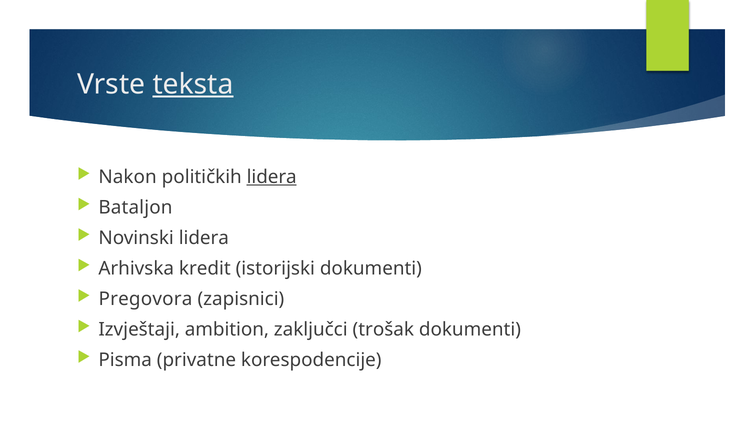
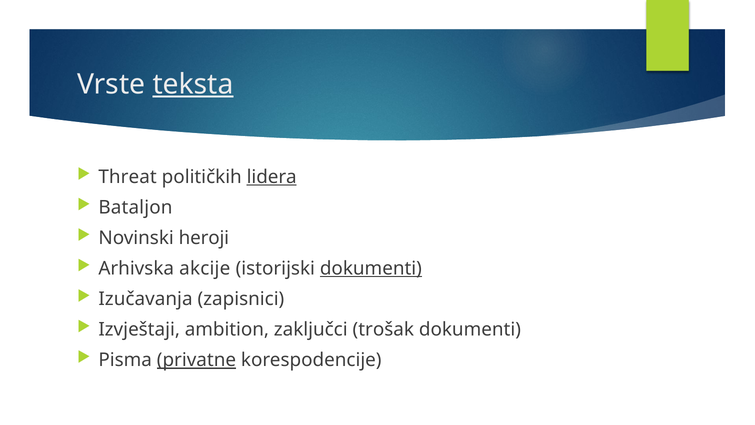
Nakon: Nakon -> Threat
Novinski lidera: lidera -> heroji
kredit: kredit -> akcije
dokumenti at (371, 268) underline: none -> present
Pregovora: Pregovora -> Izučavanja
privatne underline: none -> present
